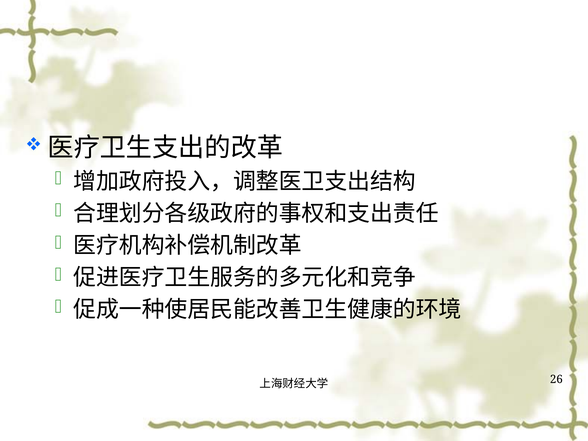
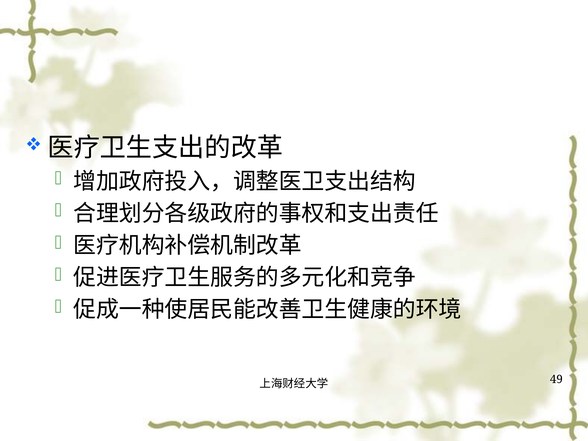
26: 26 -> 49
